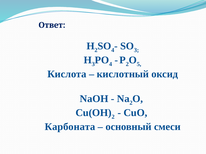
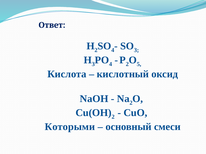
Карбоната: Карбоната -> Которыми
